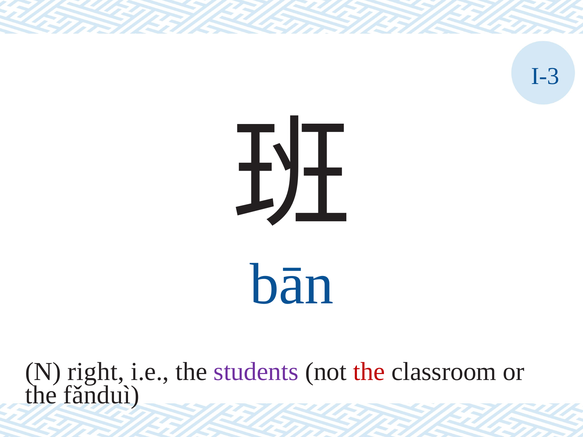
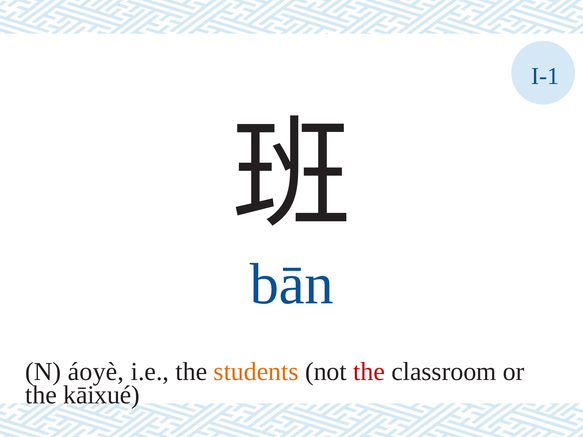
I-3: I-3 -> I-1
right: right -> áoyè
students colour: purple -> orange
fǎnduì: fǎnduì -> kāixué
